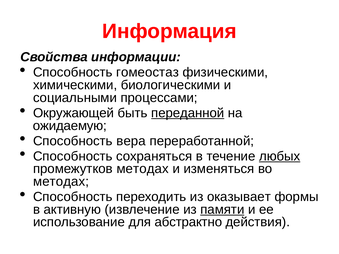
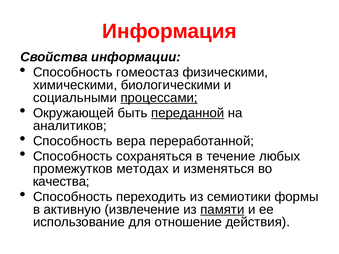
процессами underline: none -> present
ожидаемую: ожидаемую -> аналитиков
любых underline: present -> none
методах at (61, 182): методах -> качества
оказывает: оказывает -> семиотики
абстрактно: абстрактно -> отношение
